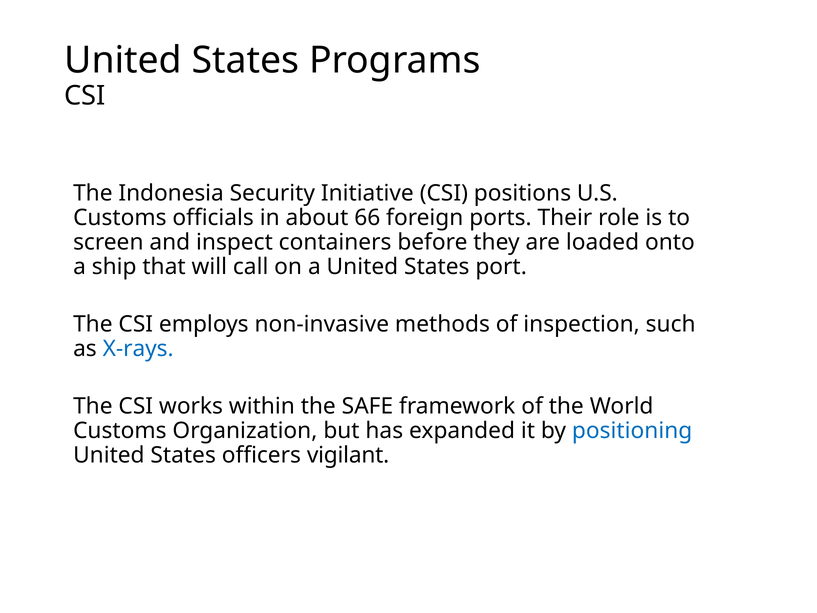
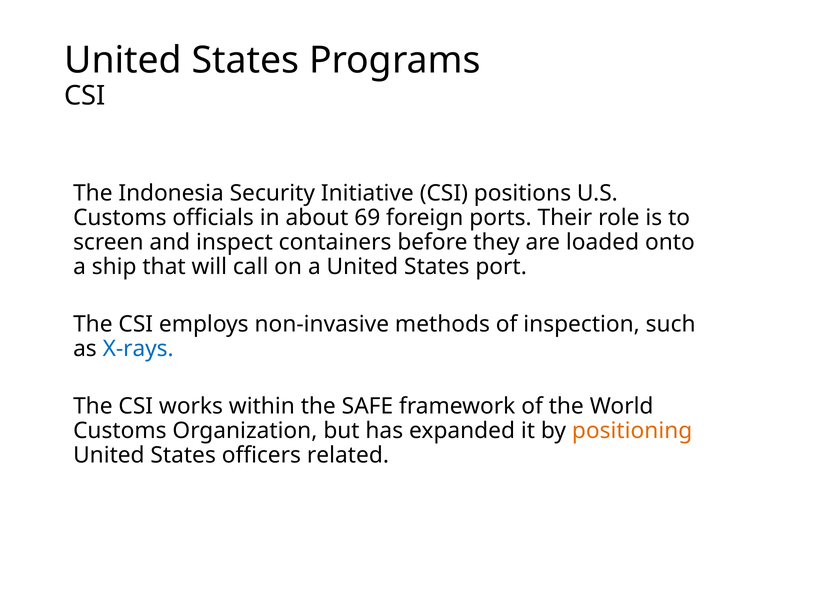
66: 66 -> 69
positioning colour: blue -> orange
vigilant: vigilant -> related
